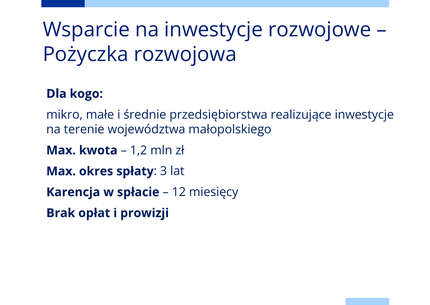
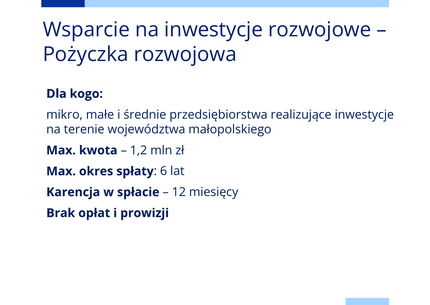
3: 3 -> 6
